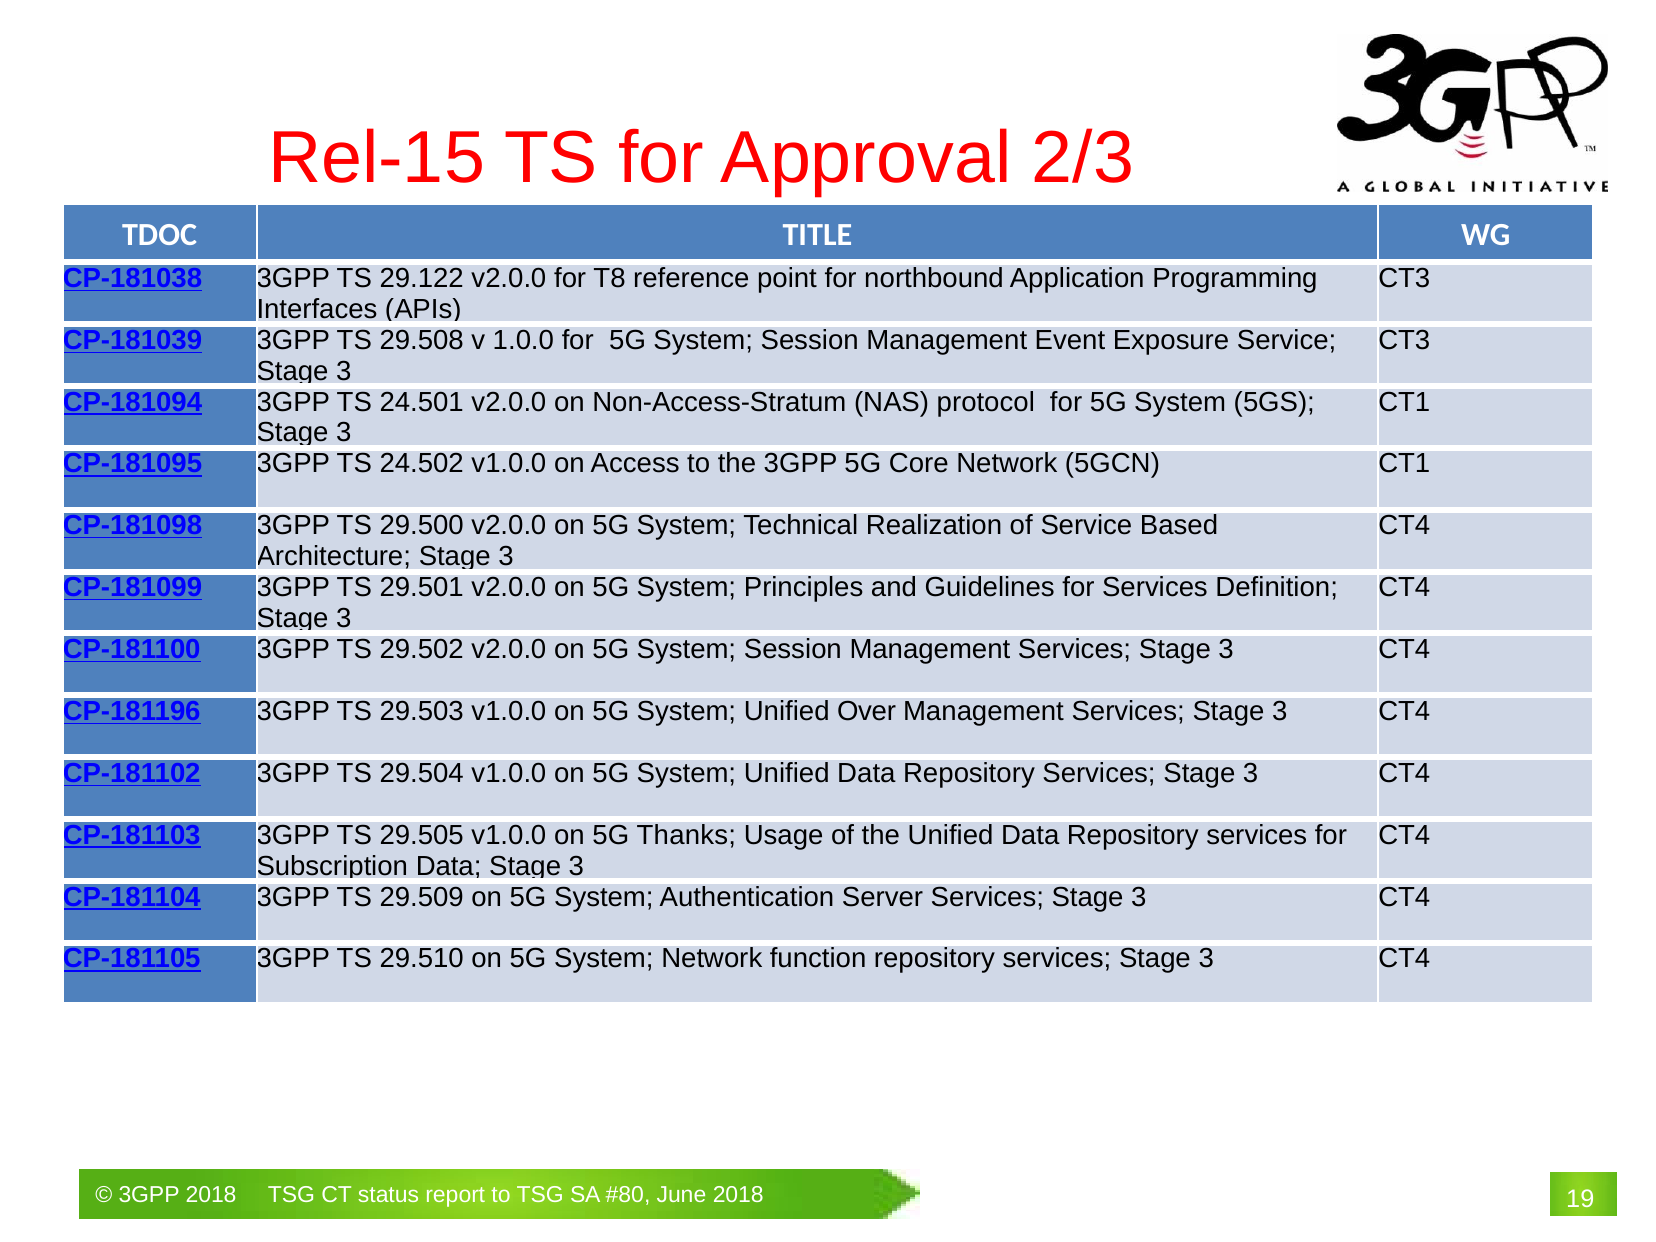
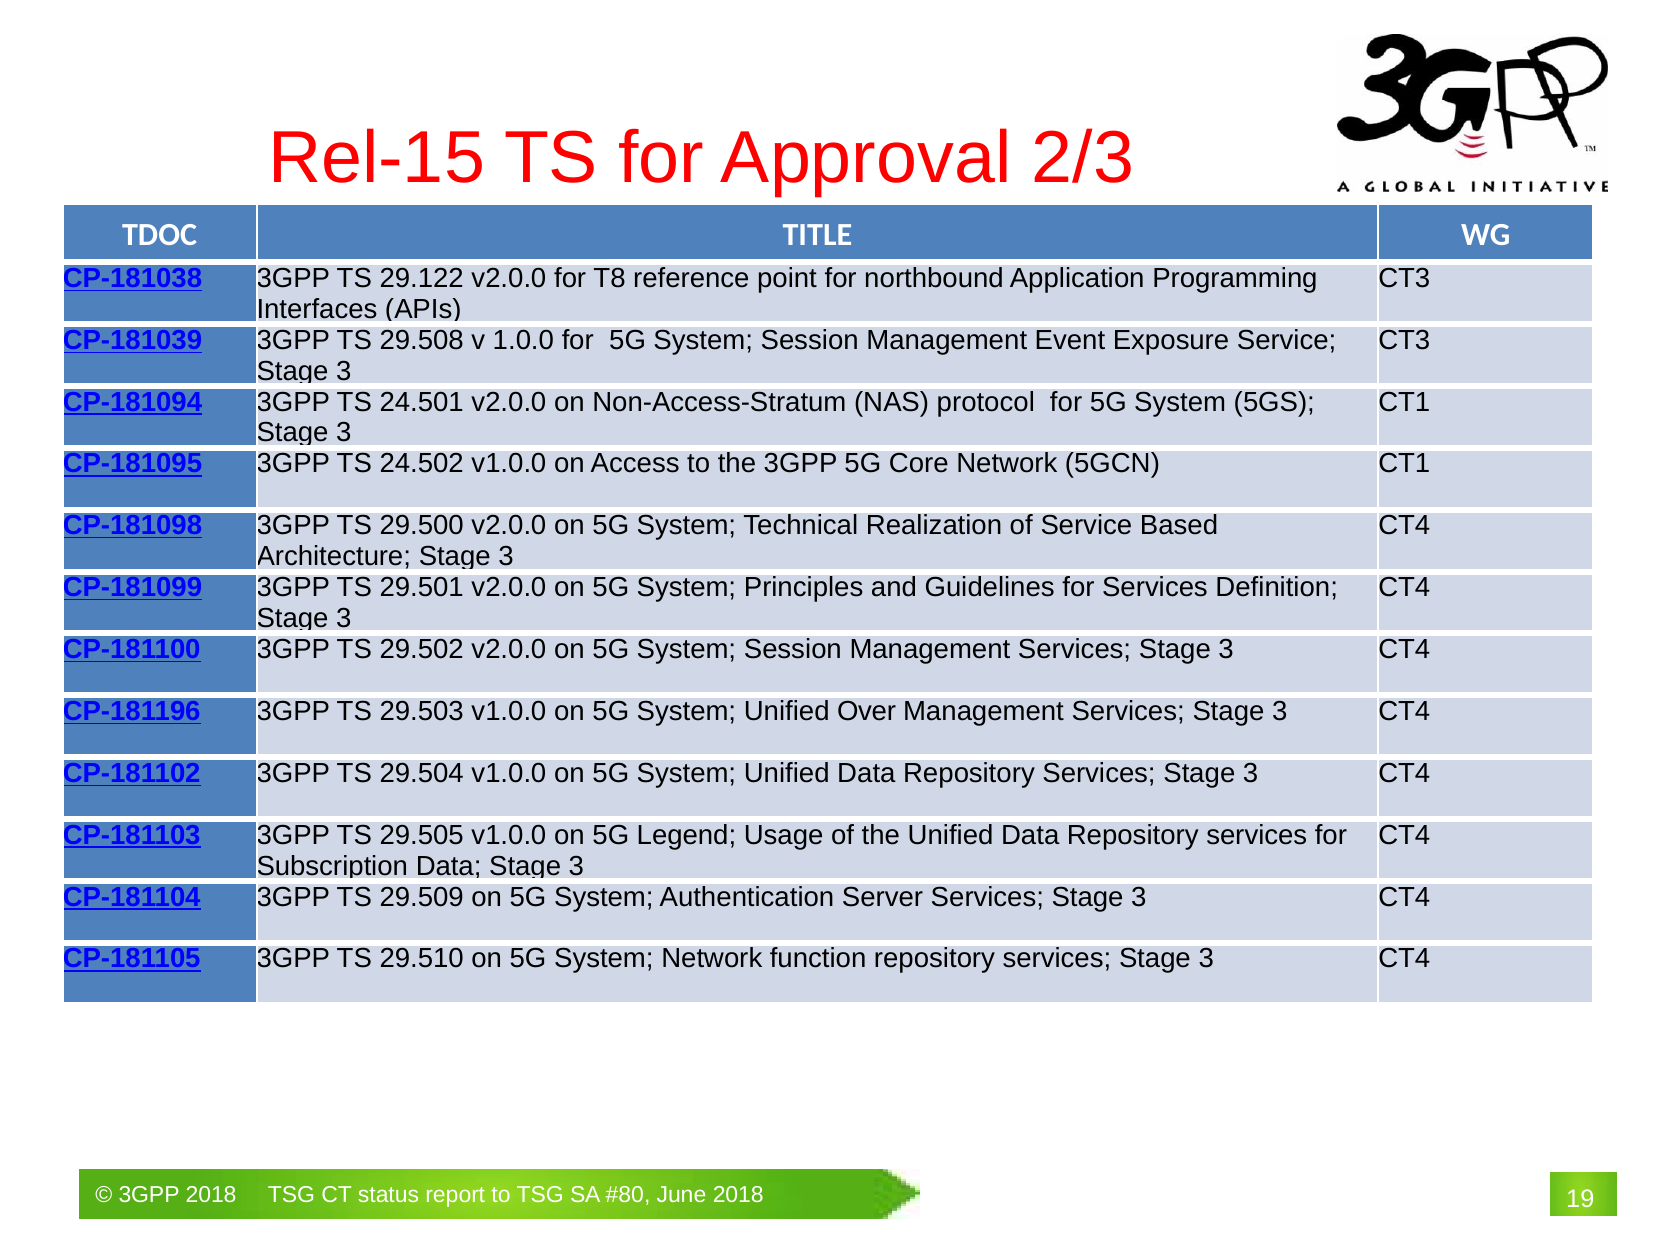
Thanks: Thanks -> Legend
